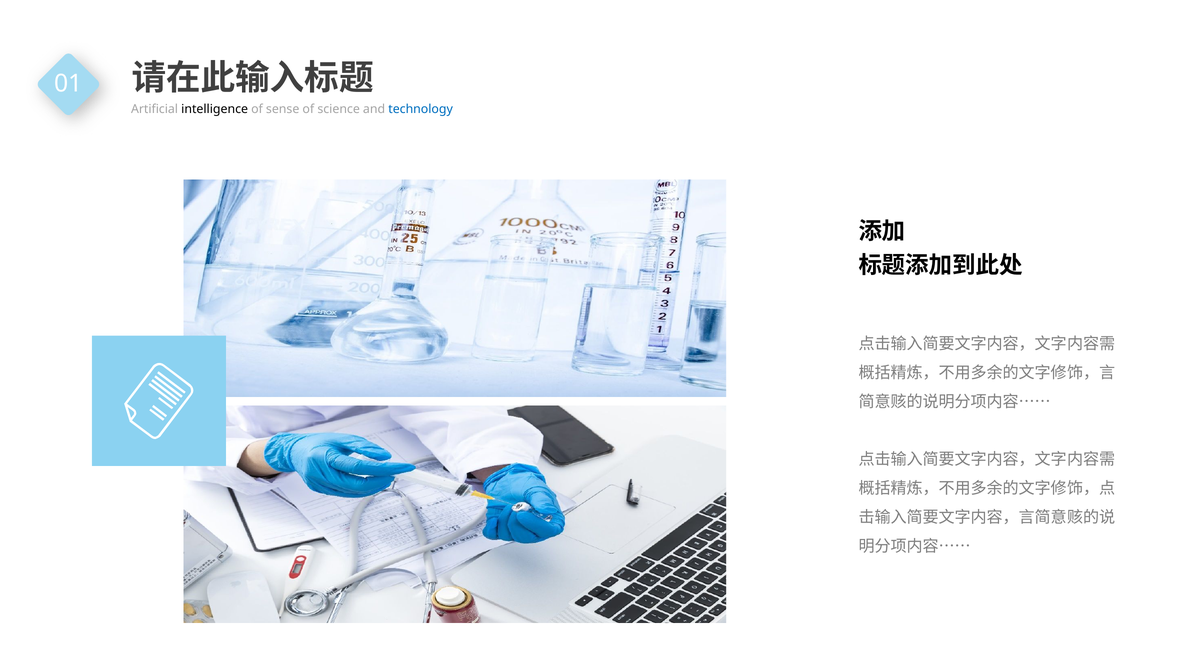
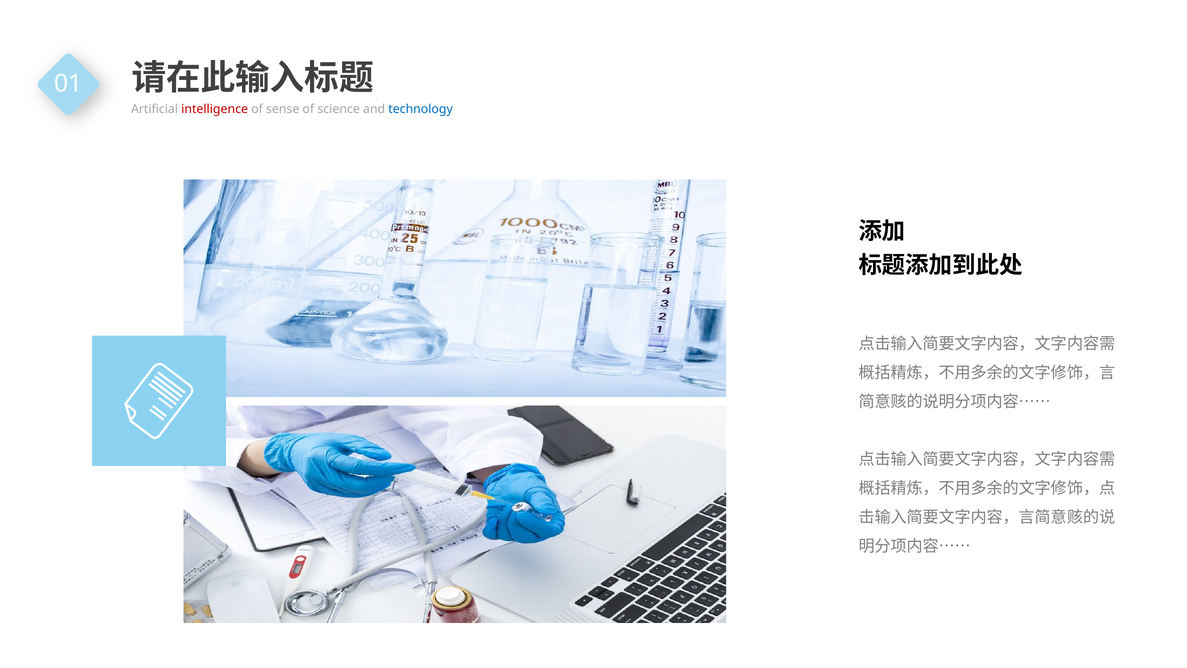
intelligence colour: black -> red
